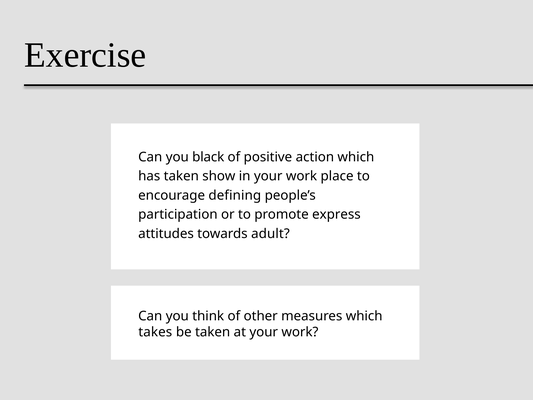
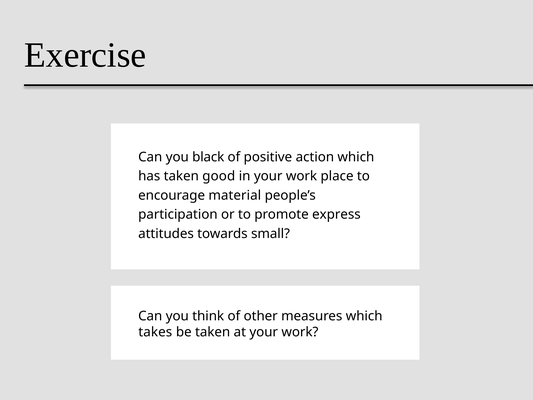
show: show -> good
defining: defining -> material
adult: adult -> small
